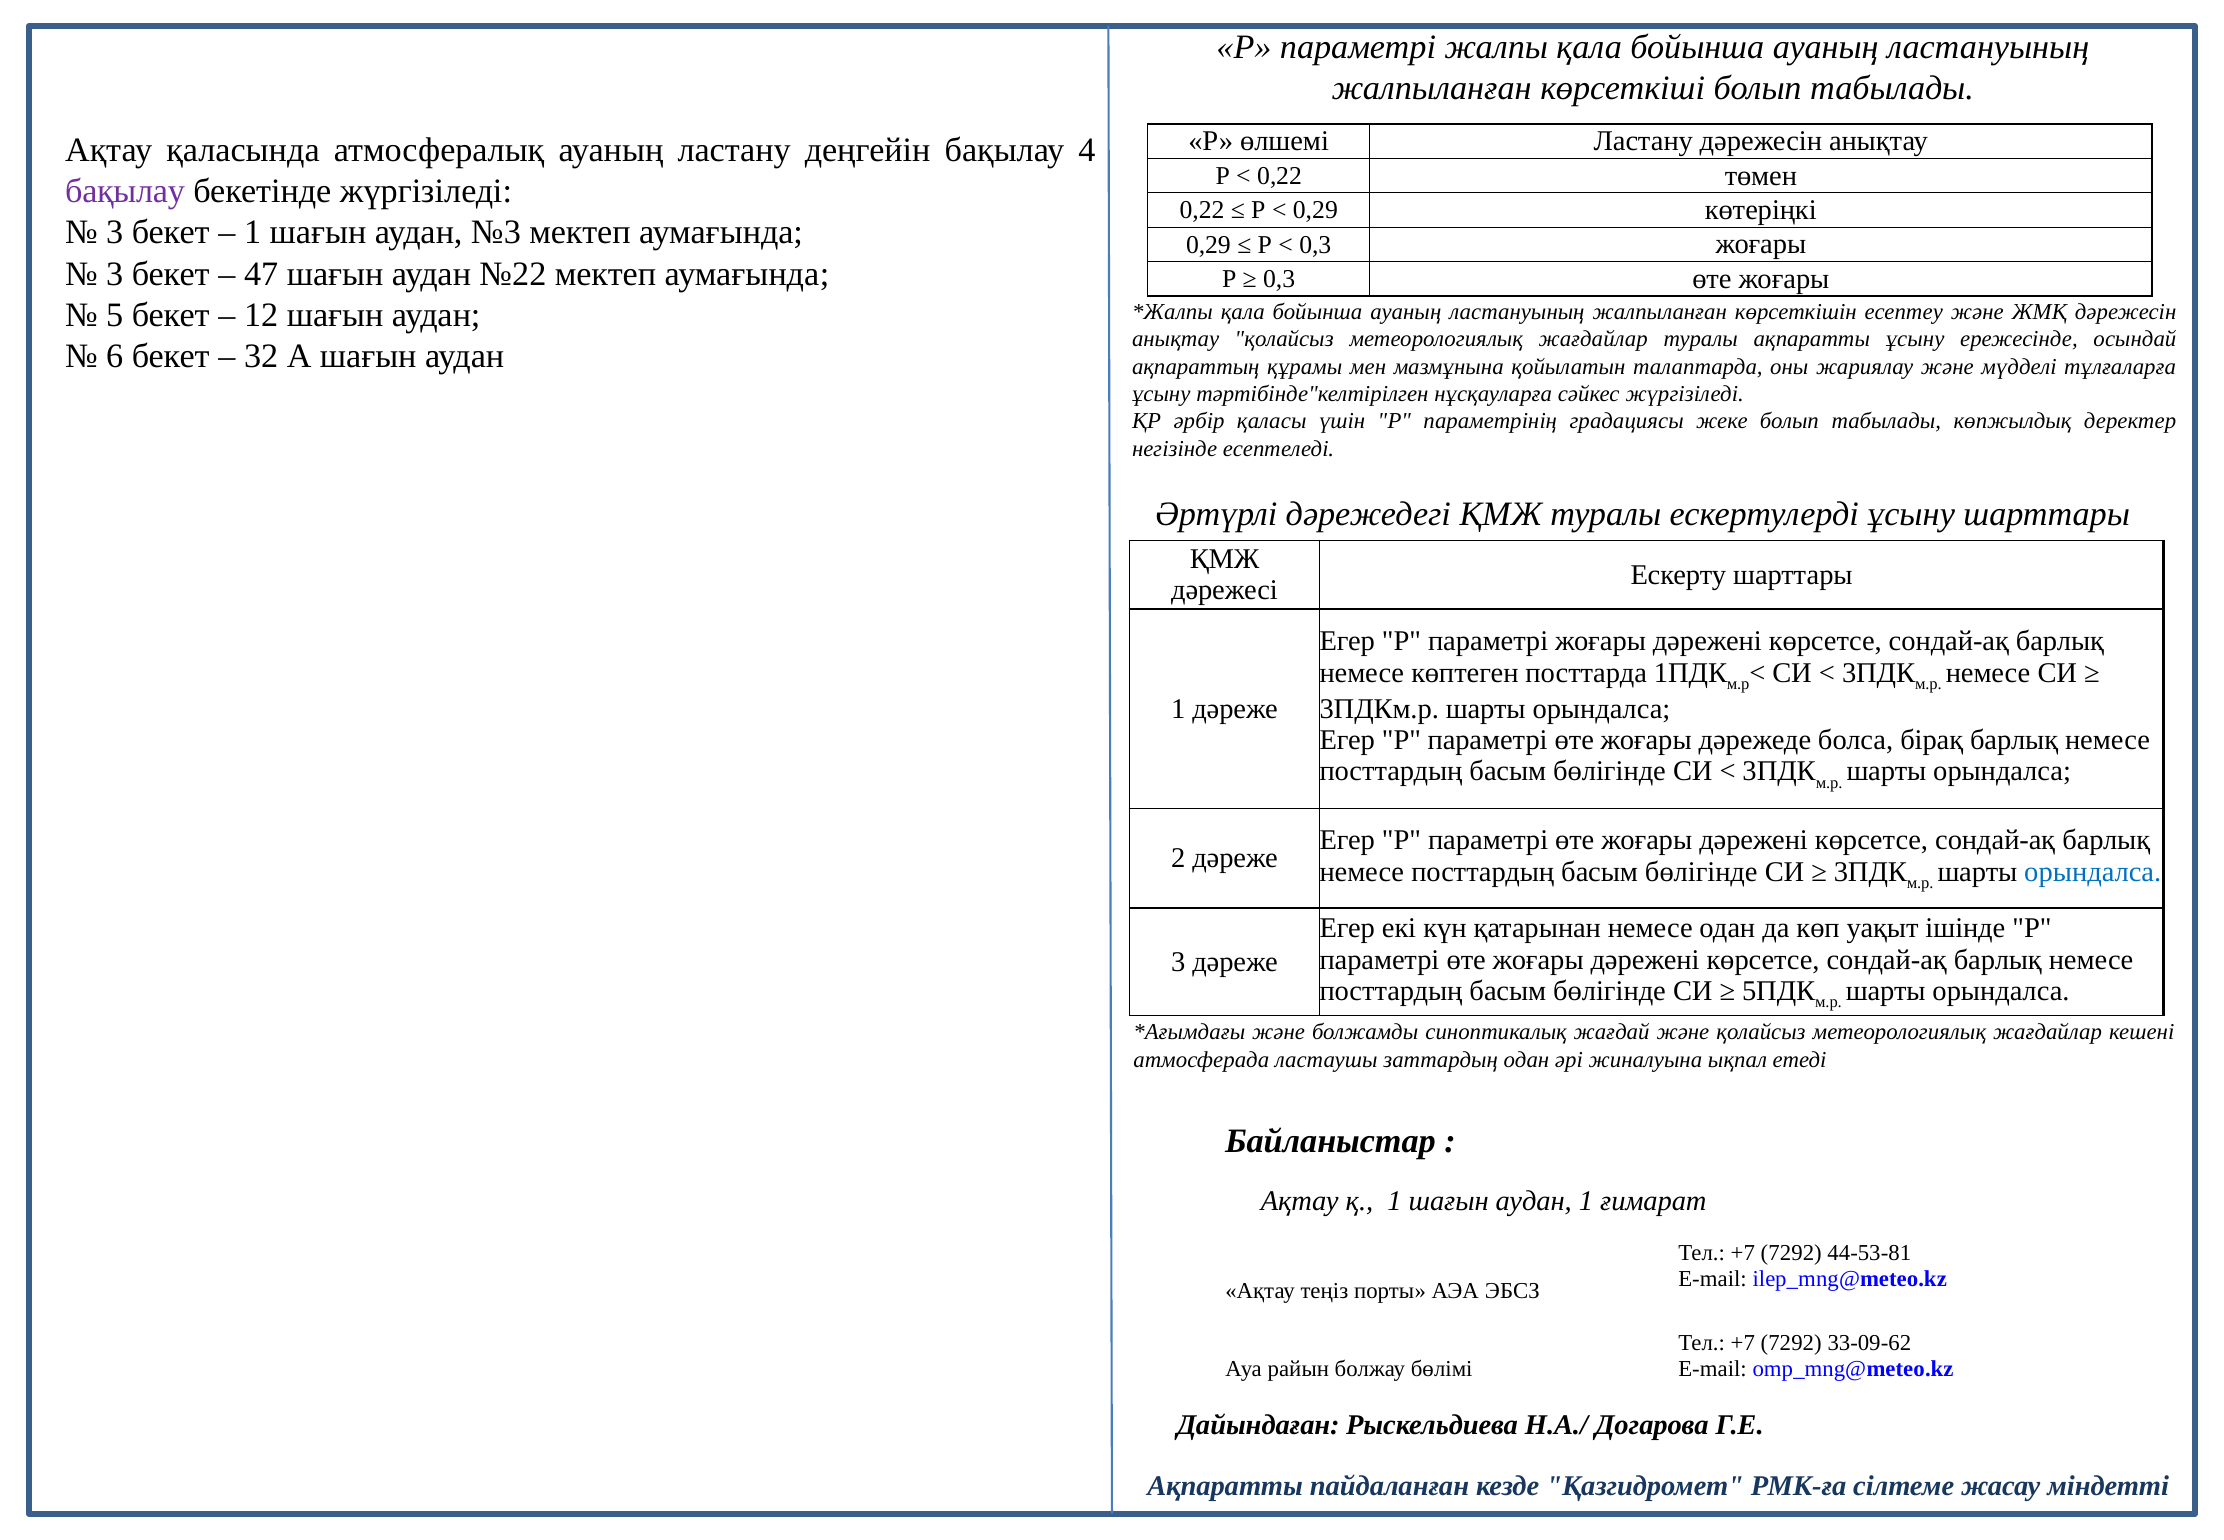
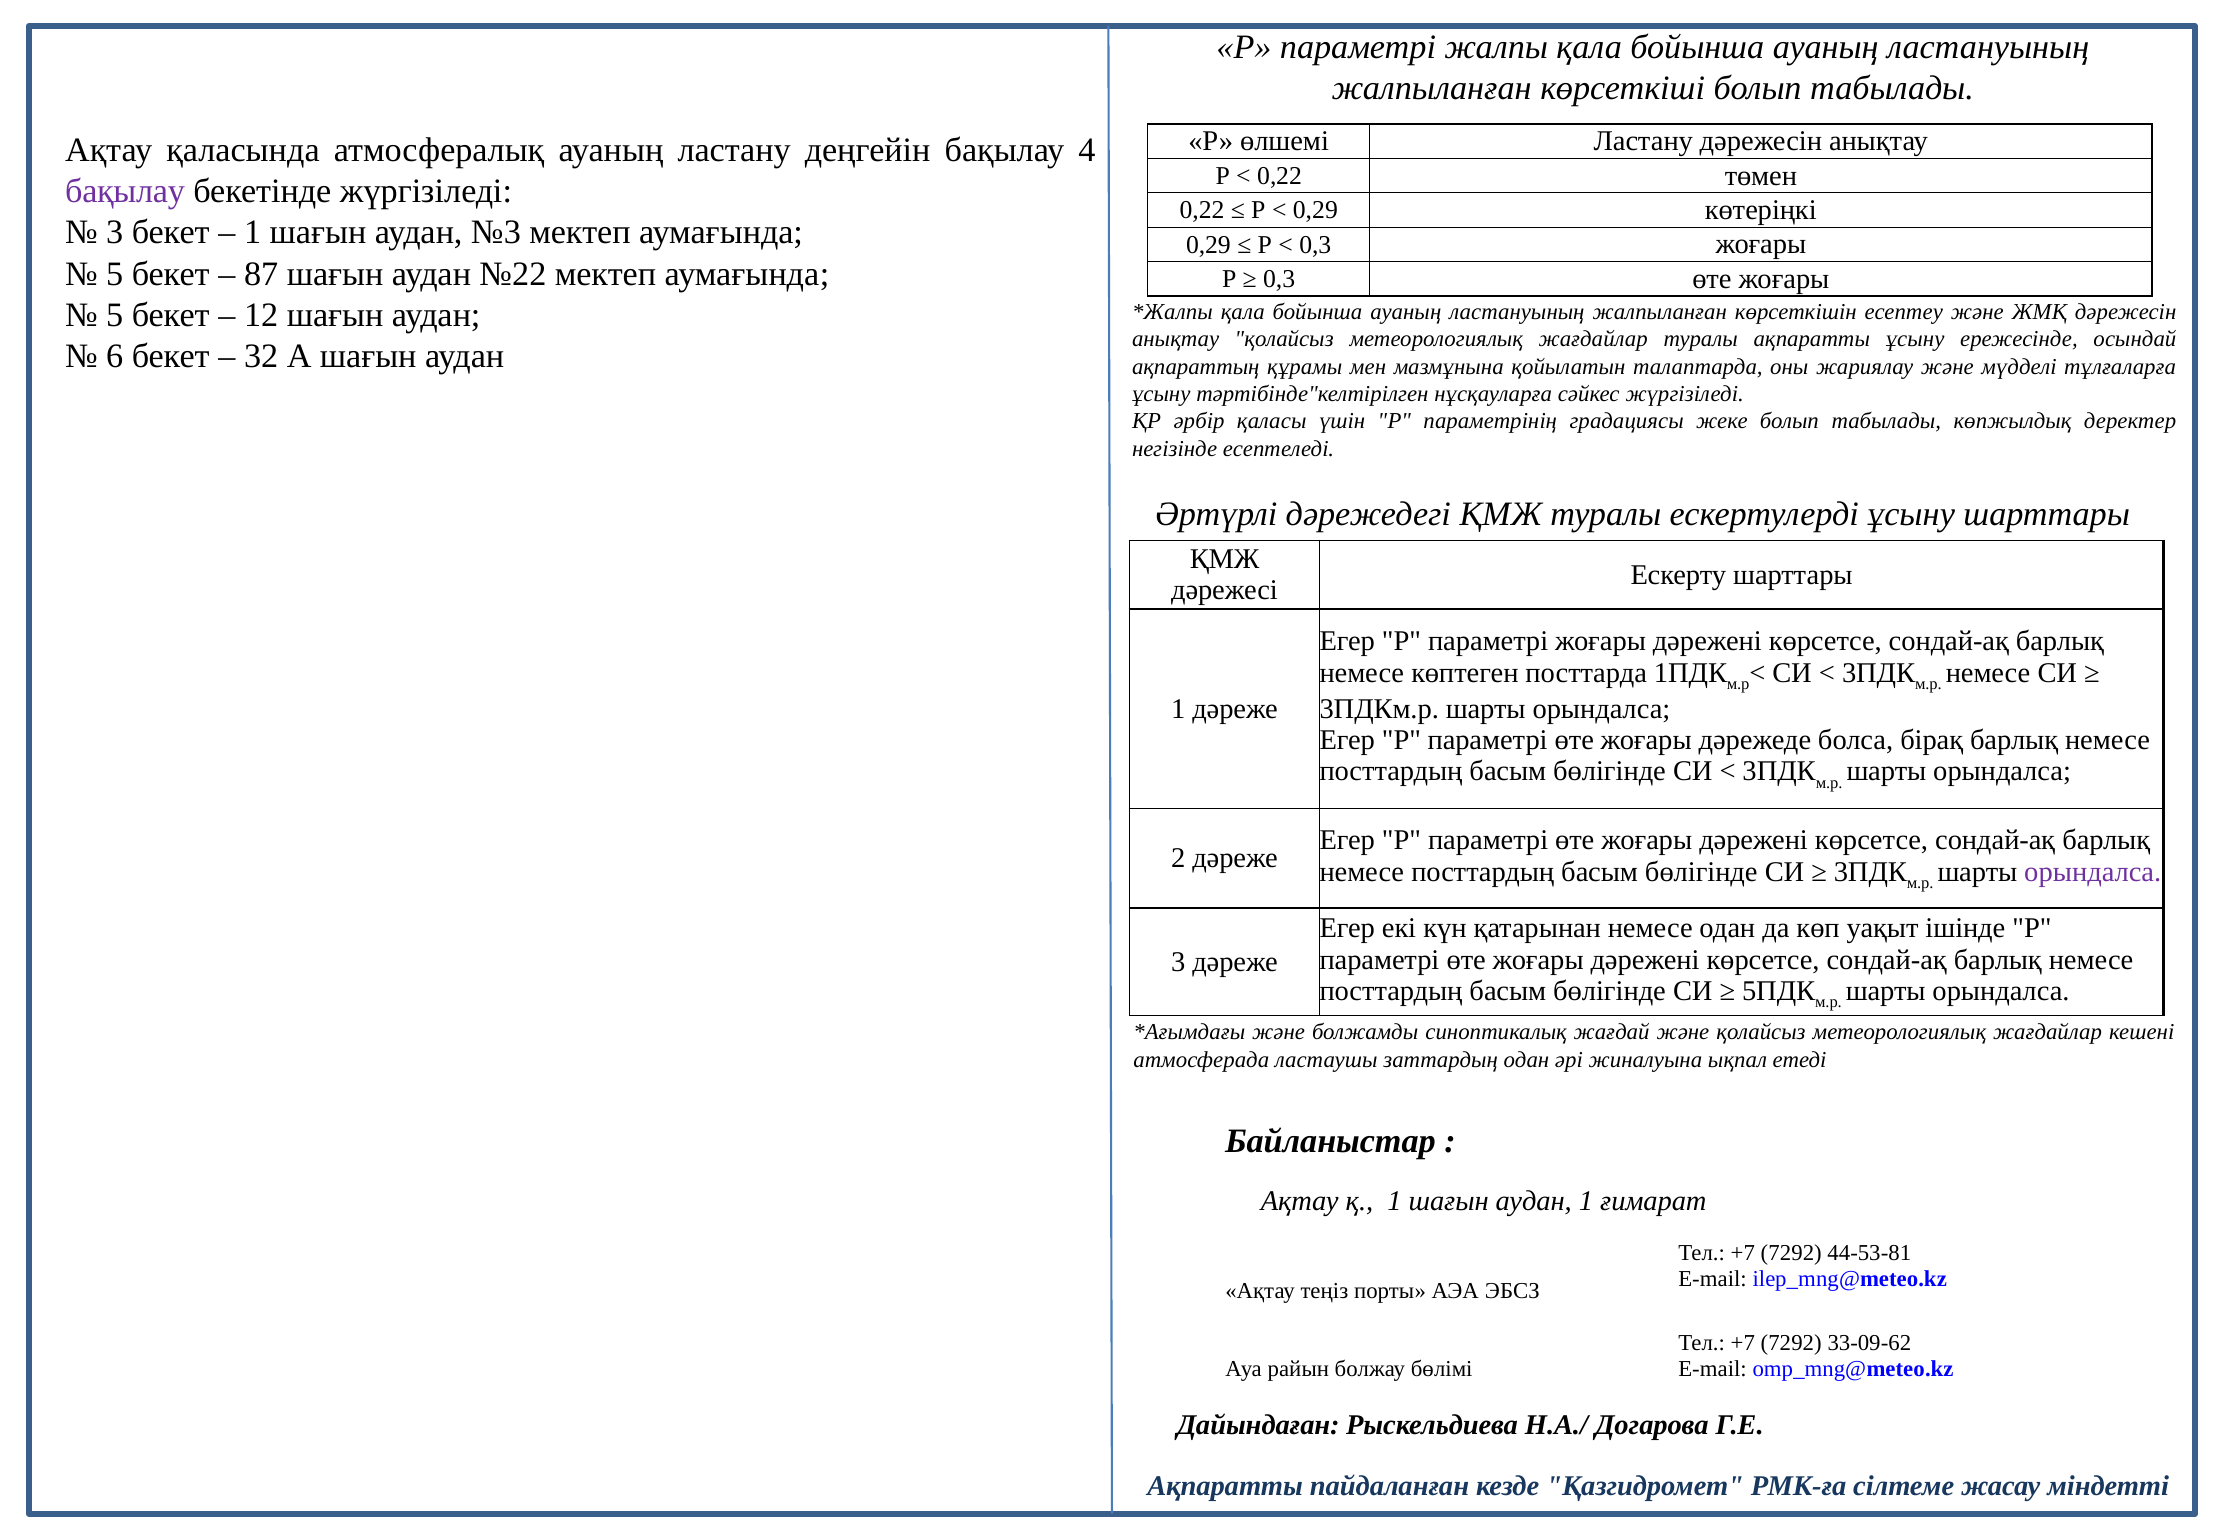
3 at (115, 274): 3 -> 5
47: 47 -> 87
орындалса at (2093, 871) colour: blue -> purple
